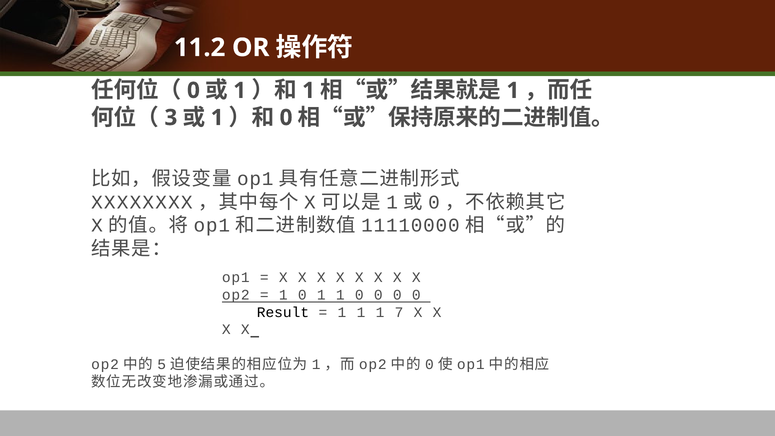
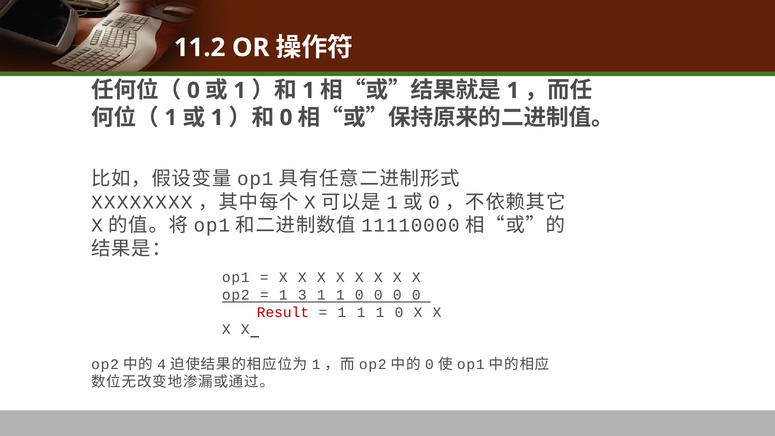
3 at (171, 118): 3 -> 1
0 at (302, 295): 0 -> 3
Result colour: black -> red
1 1 1 7: 7 -> 0
5: 5 -> 4
